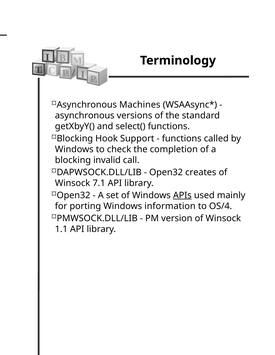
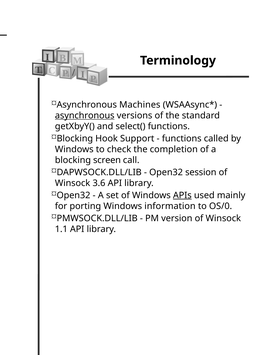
asynchronous at (85, 116) underline: none -> present
invalid: invalid -> screen
creates: creates -> session
7.1: 7.1 -> 3.6
OS/4: OS/4 -> OS/0
